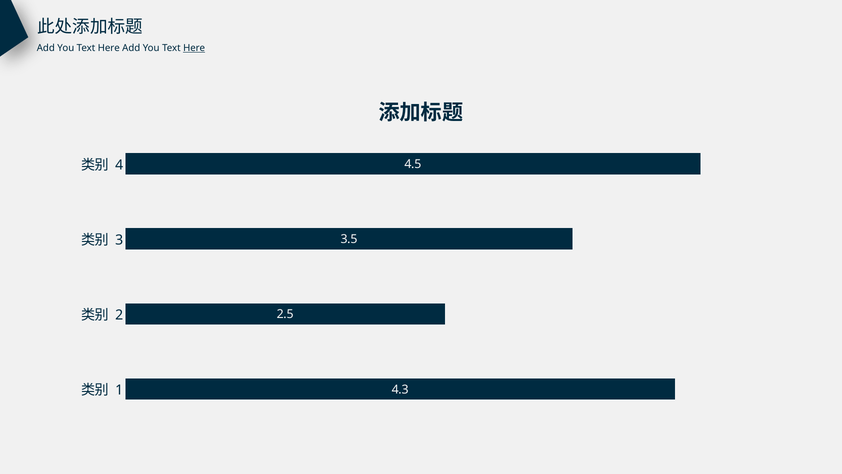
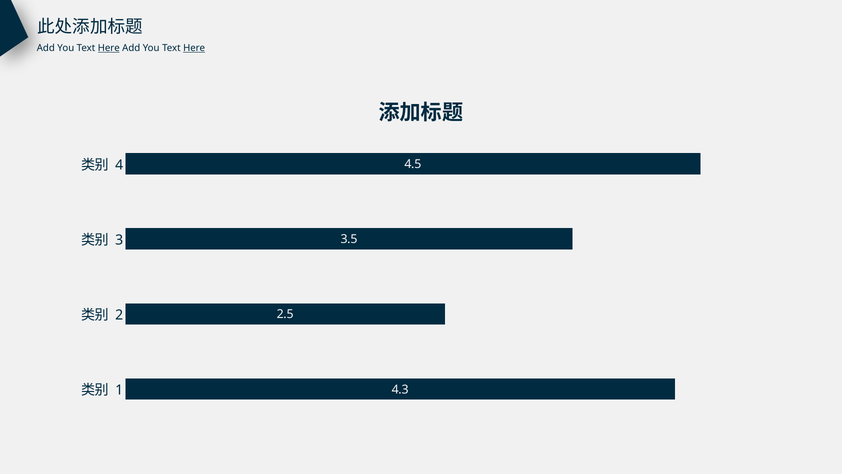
Here at (109, 48) underline: none -> present
